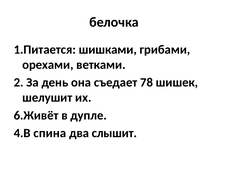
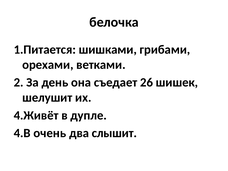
78: 78 -> 26
6.Живёт: 6.Живёт -> 4.Живёт
спина: спина -> очень
